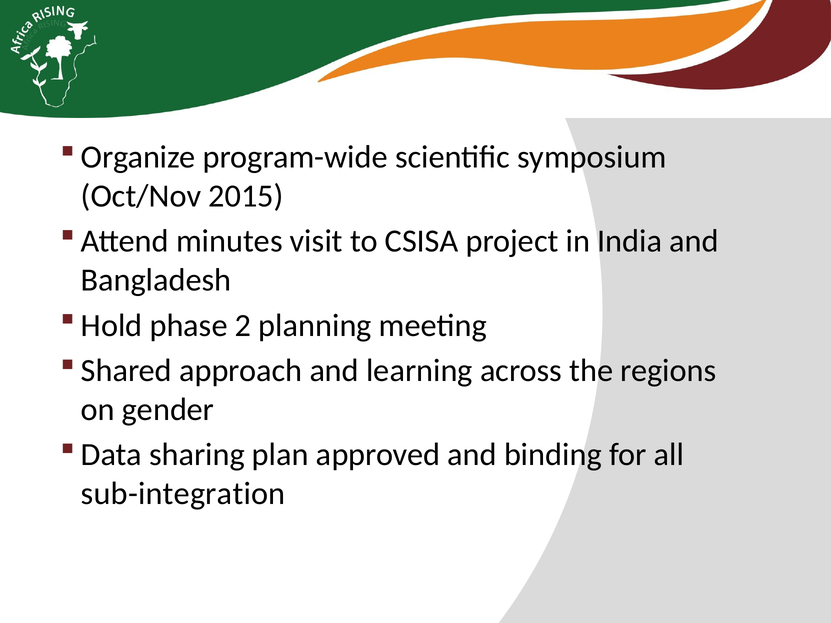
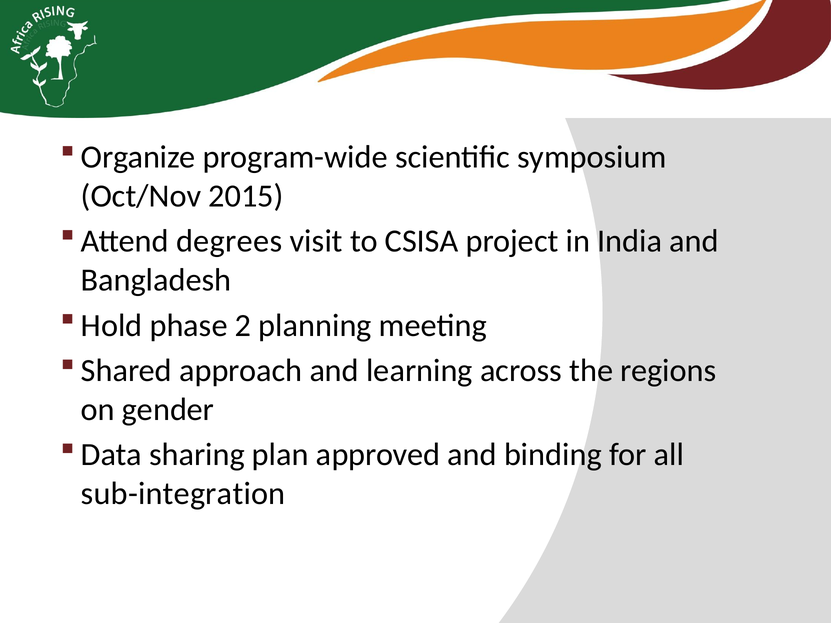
minutes: minutes -> degrees
